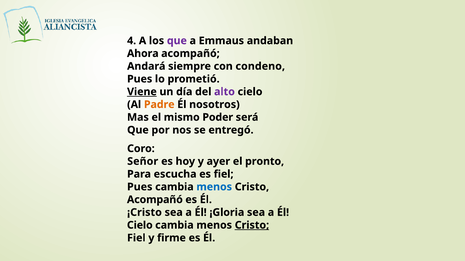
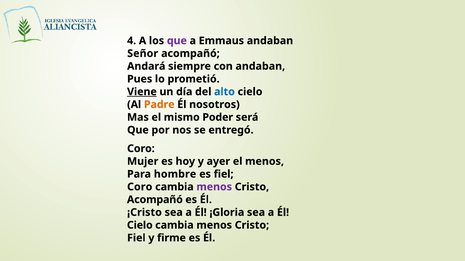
Ahora: Ahora -> Señor
con condeno: condeno -> andaban
alto colour: purple -> blue
Señor: Señor -> Mujer
el pronto: pronto -> menos
escucha: escucha -> hombre
Pues at (140, 187): Pues -> Coro
menos at (214, 187) colour: blue -> purple
Cristo at (252, 226) underline: present -> none
